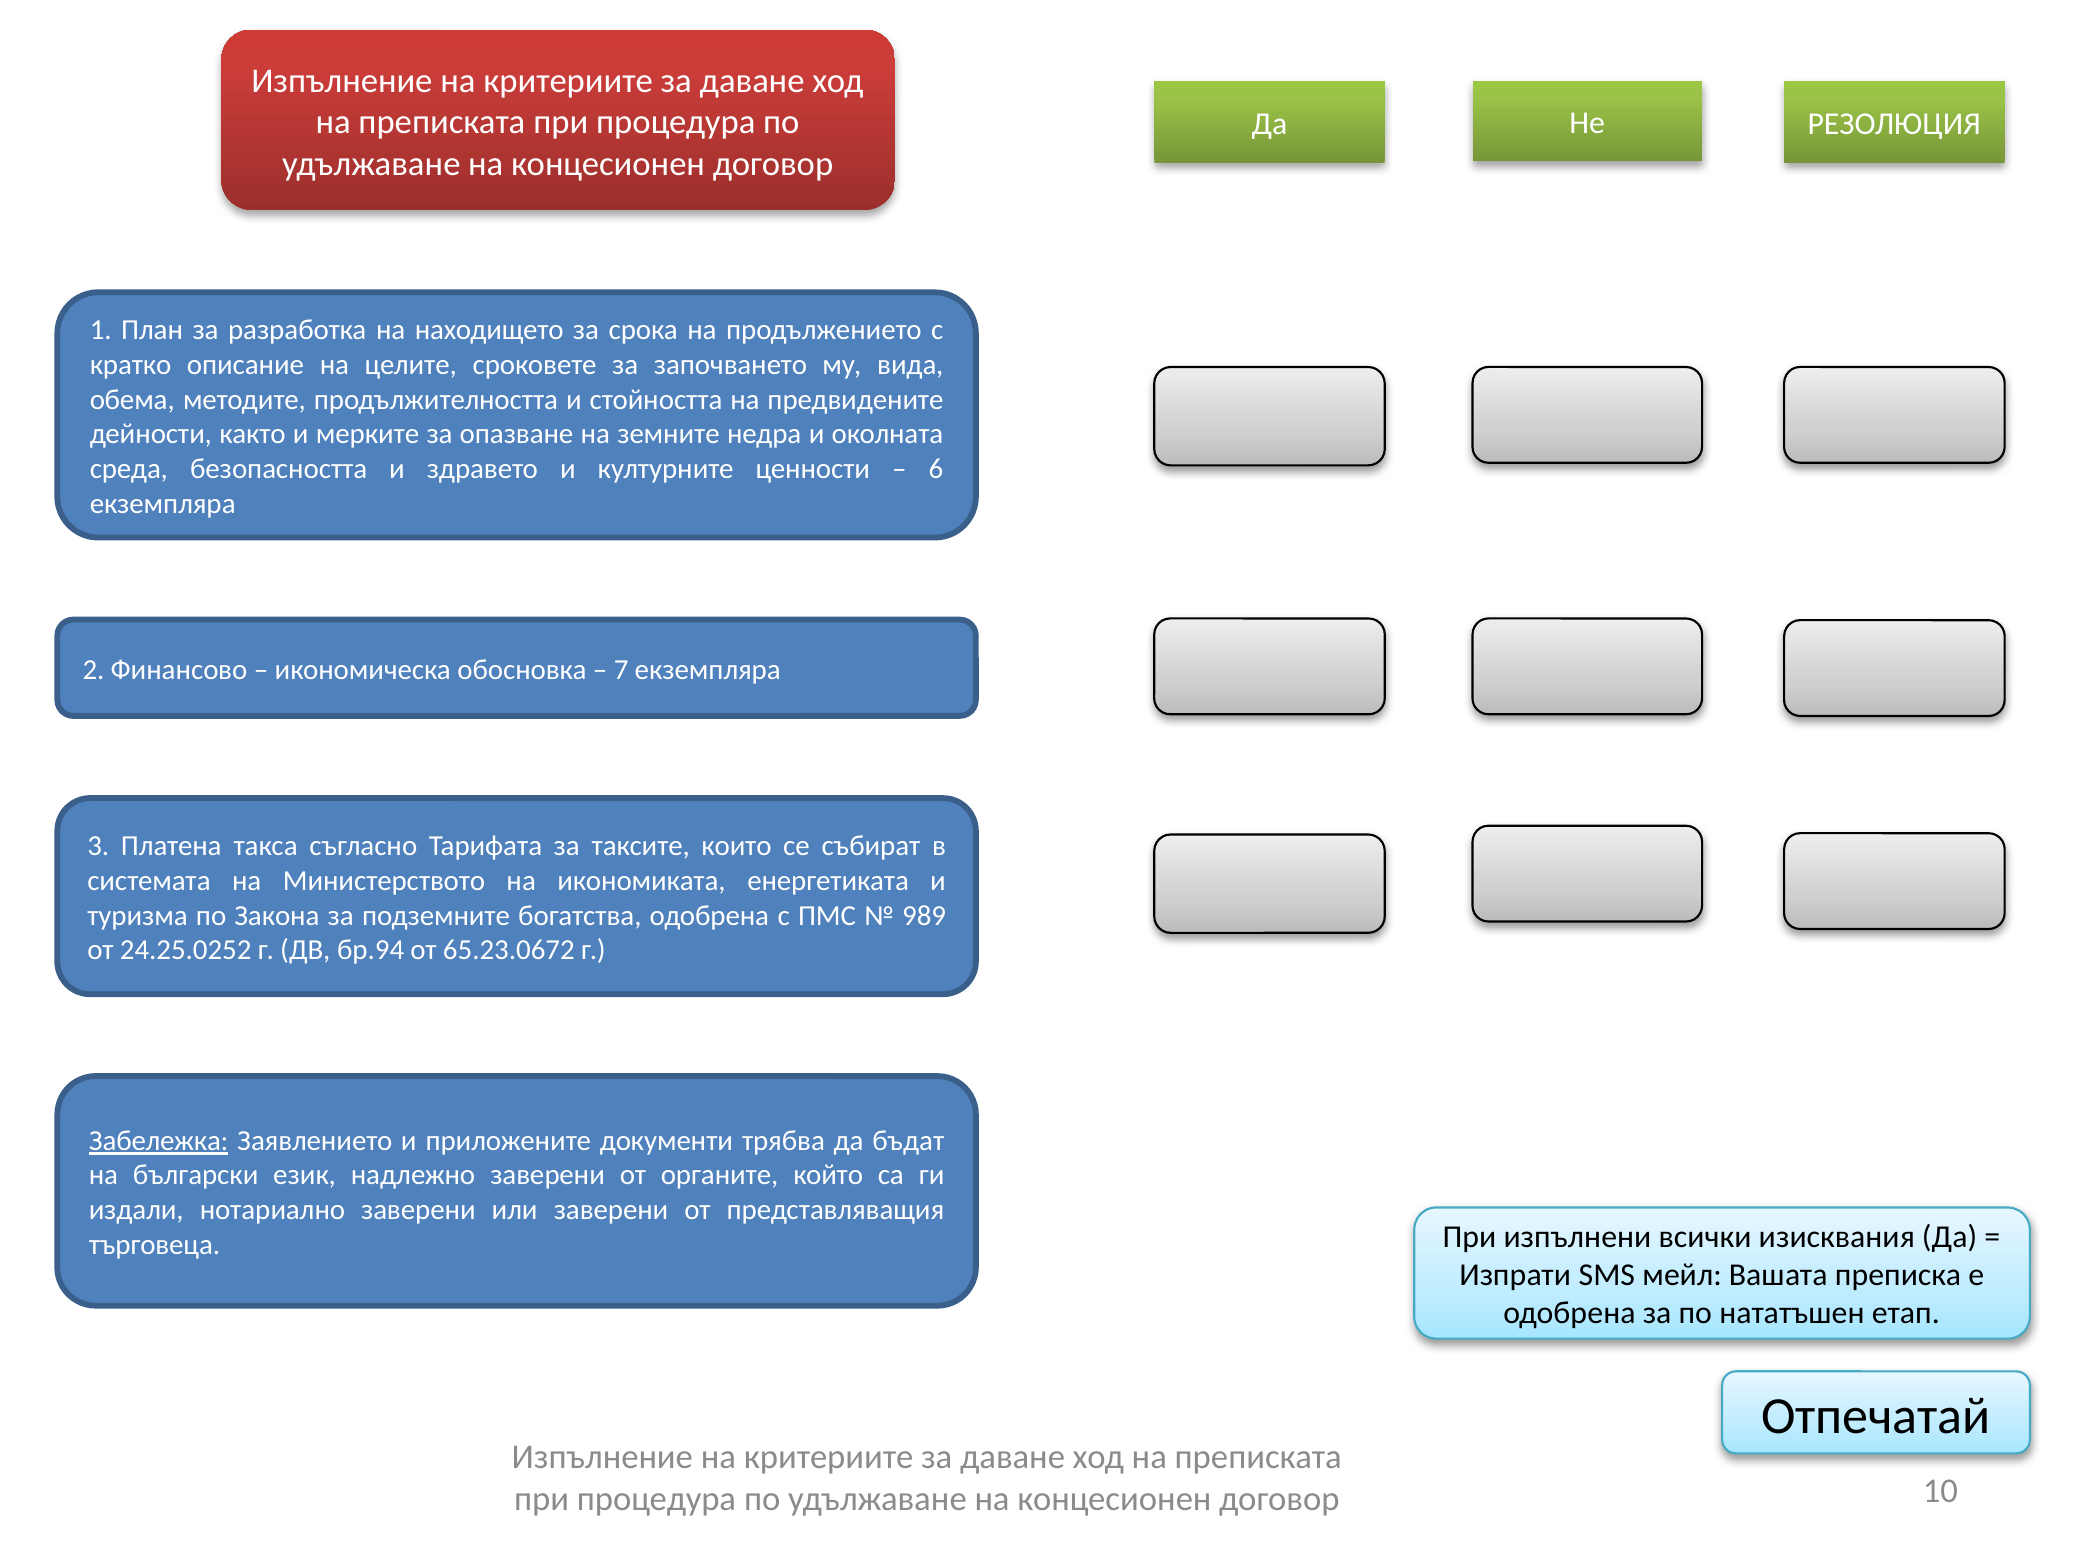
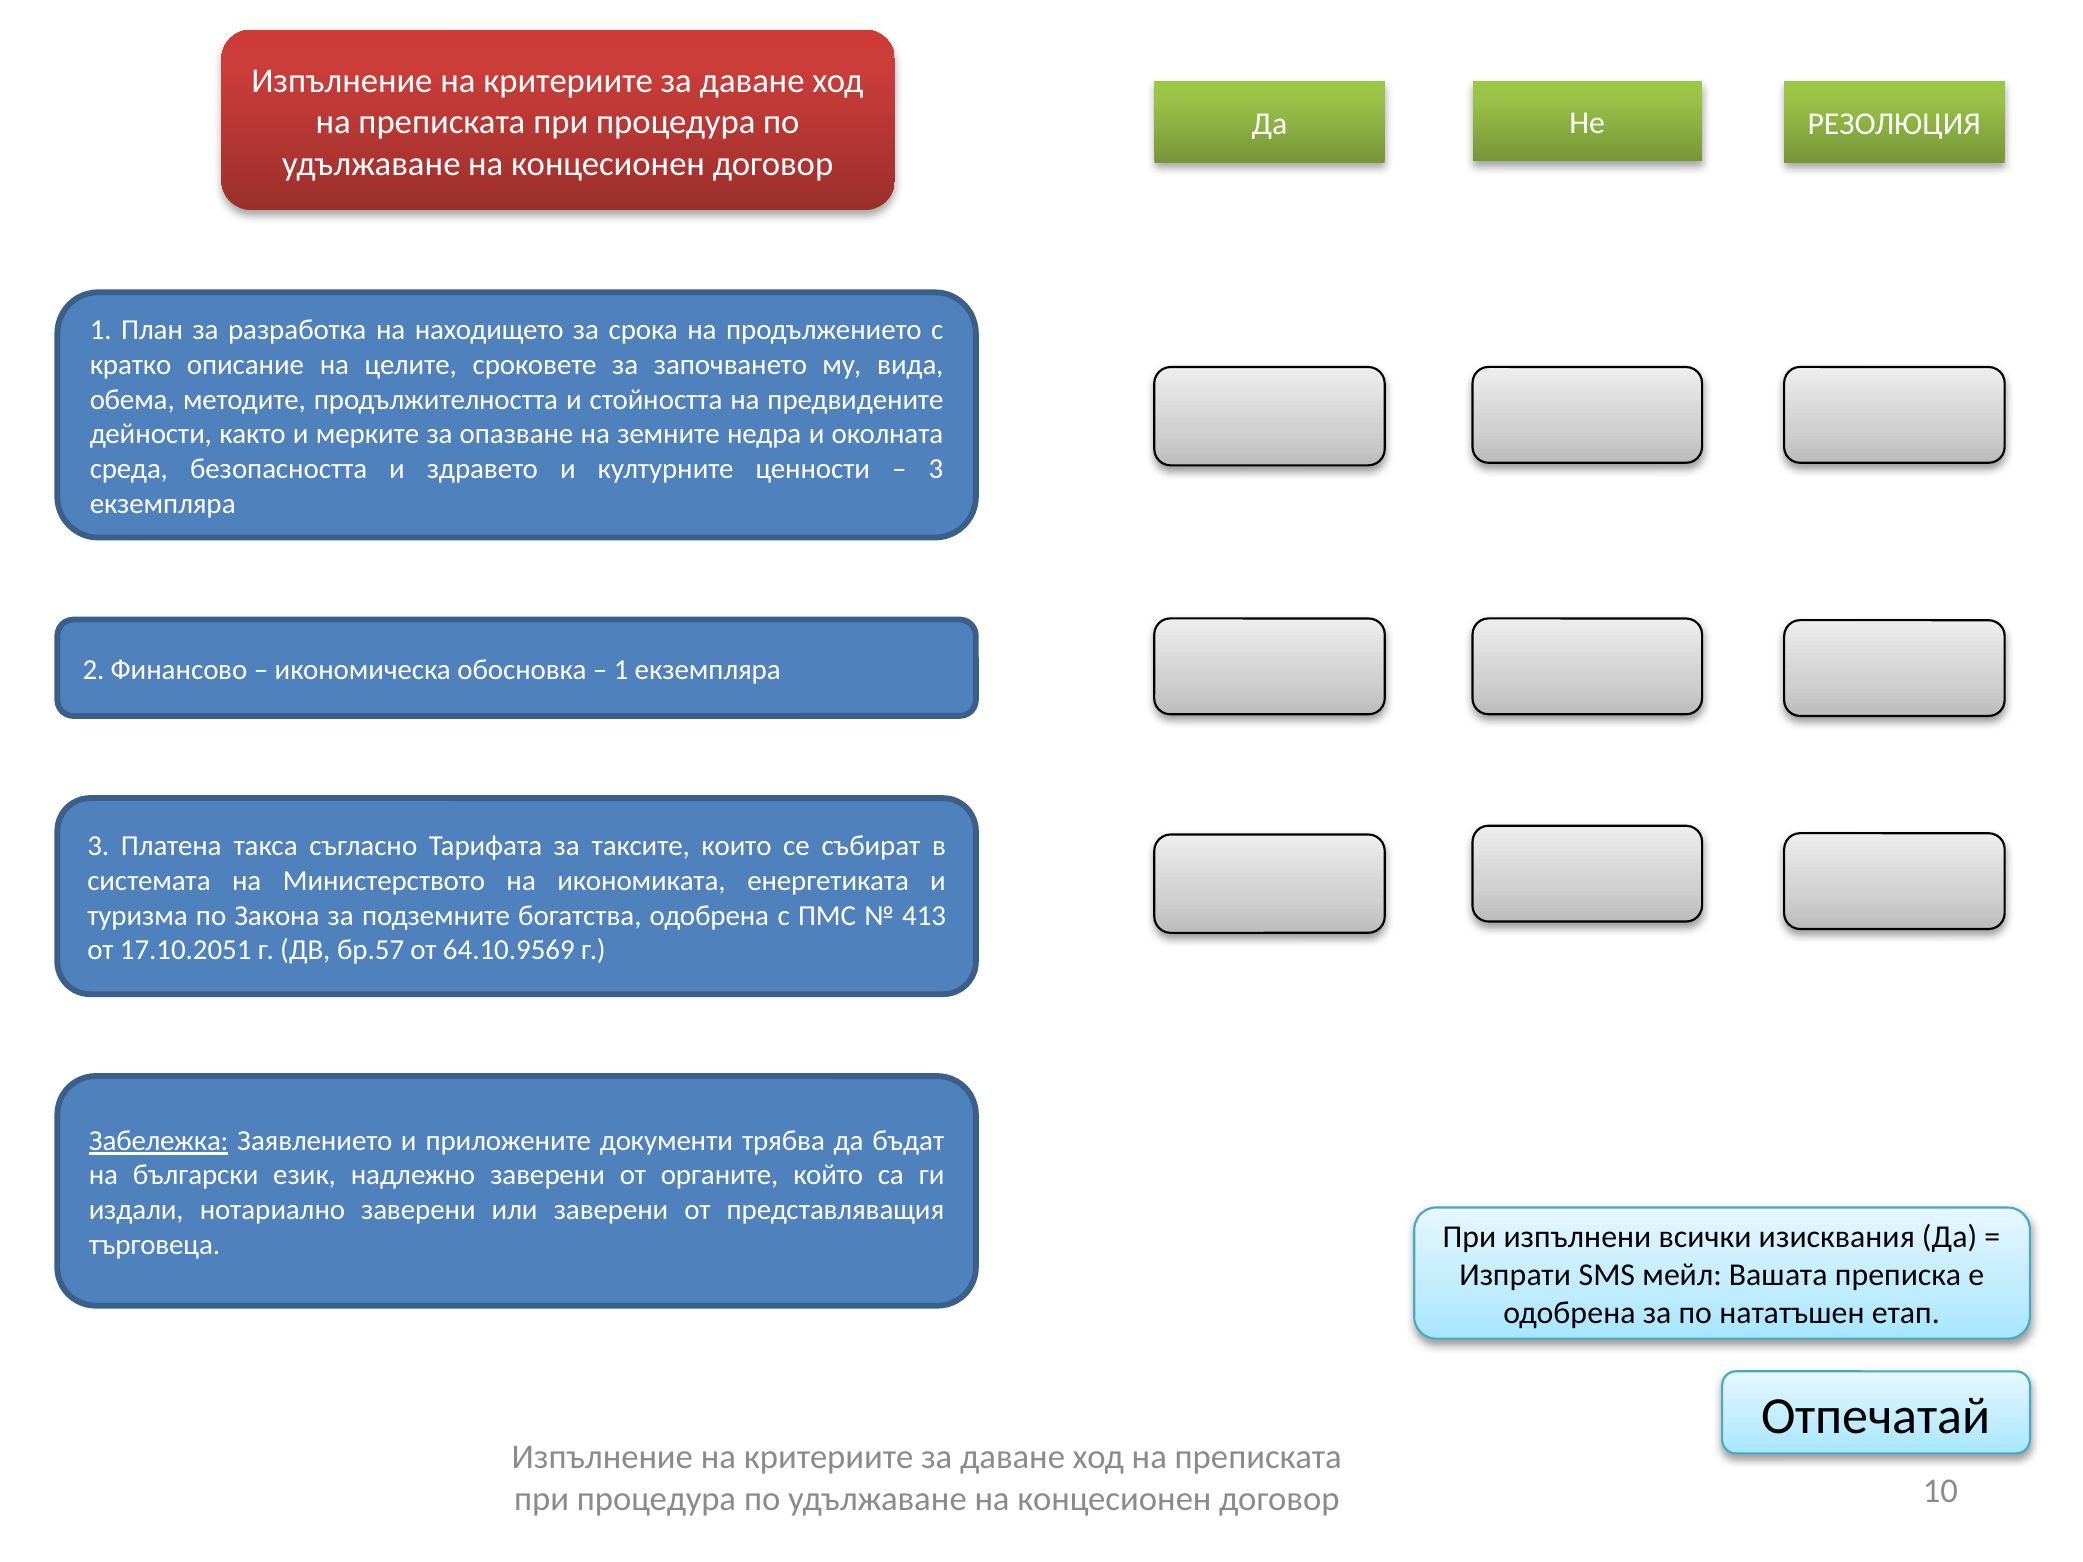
6 at (936, 469): 6 -> 3
7 at (621, 670): 7 -> 1
989: 989 -> 413
24.25.0252: 24.25.0252 -> 17.10.2051
бр.94: бр.94 -> бр.57
65.23.0672: 65.23.0672 -> 64.10.9569
